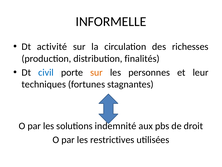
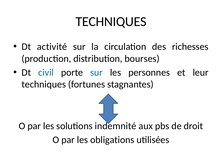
INFORMELLE at (111, 21): INFORMELLE -> TECHNIQUES
finalités: finalités -> bourses
sur at (96, 72) colour: orange -> blue
restrictives: restrictives -> obligations
